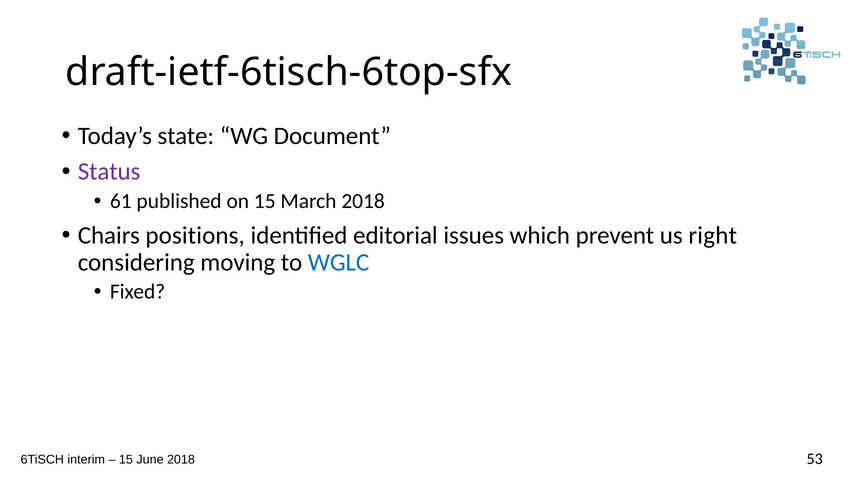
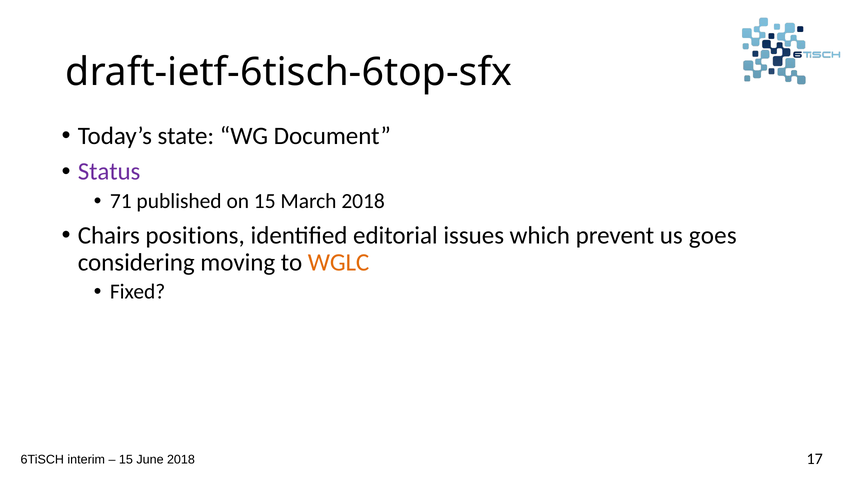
61: 61 -> 71
right: right -> goes
WGLC colour: blue -> orange
53: 53 -> 17
